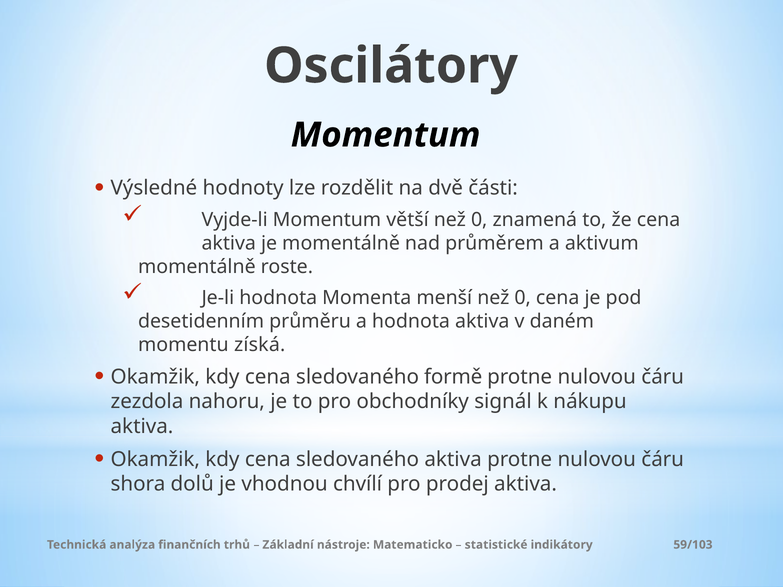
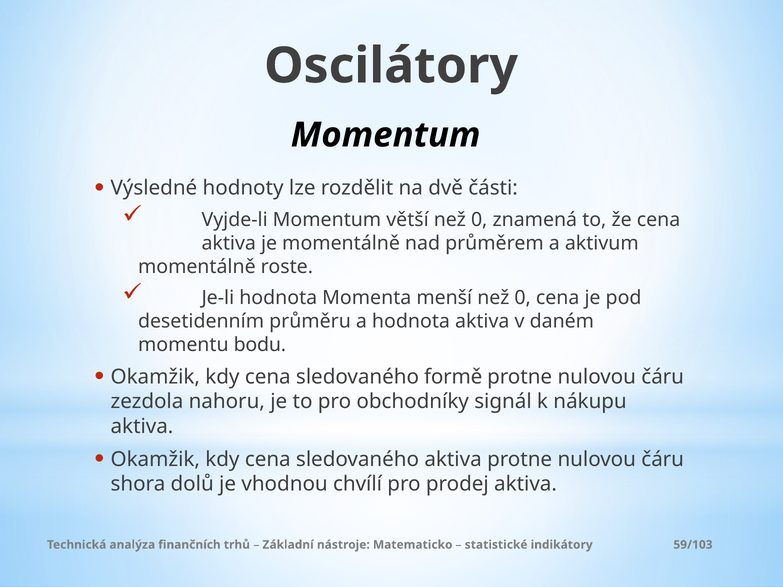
získá: získá -> bodu
